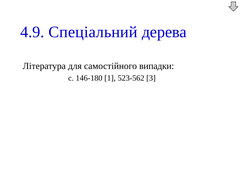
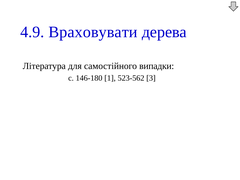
Спеціальний: Спеціальний -> Враховувати
